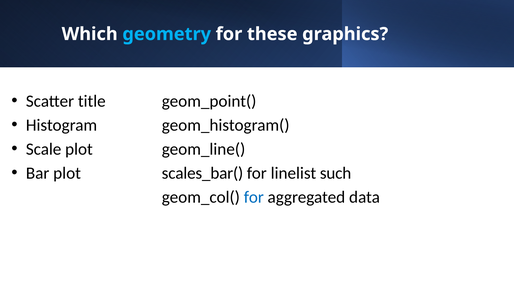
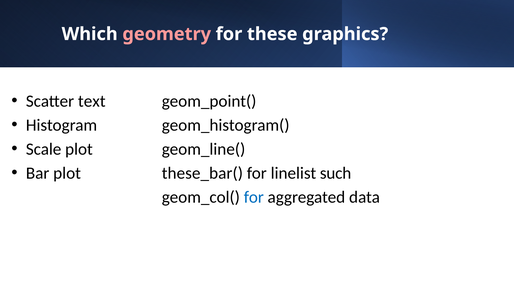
geometry colour: light blue -> pink
title: title -> text
scales_bar(: scales_bar( -> these_bar(
